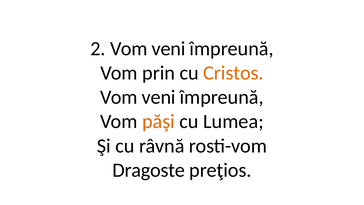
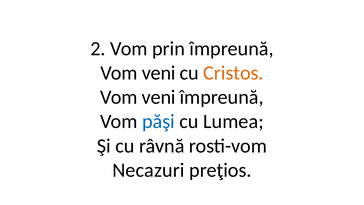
2 Vom veni: veni -> prin
prin at (159, 73): prin -> veni
păşi colour: orange -> blue
Dragoste: Dragoste -> Necazuri
